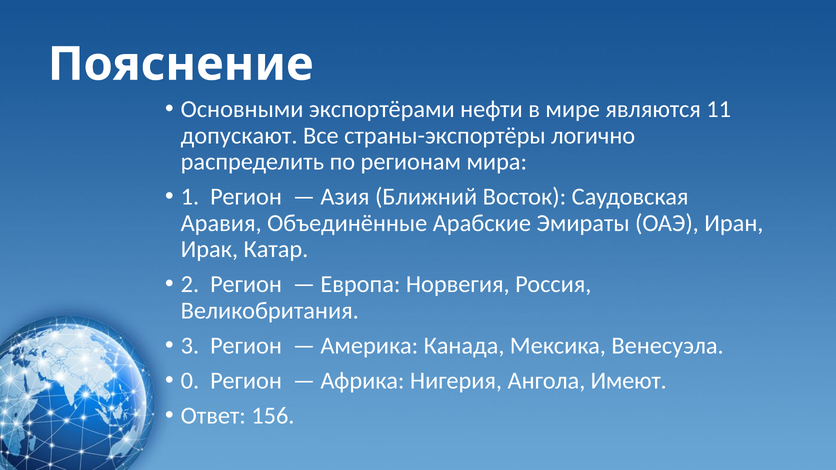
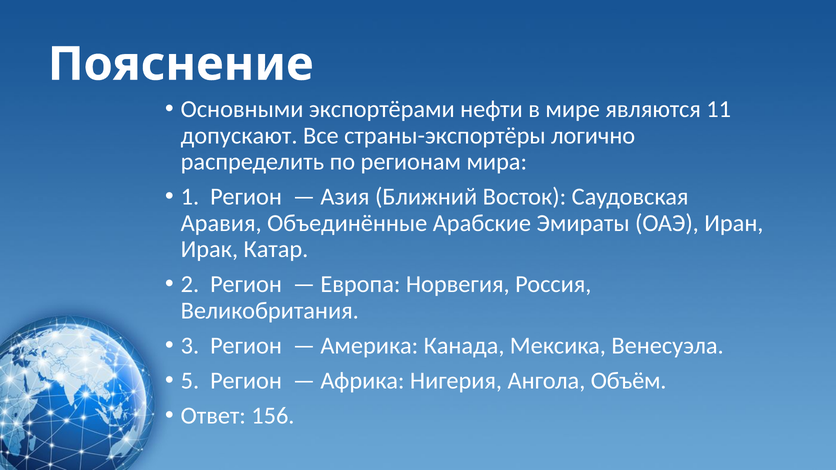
0: 0 -> 5
Имеют: Имеют -> Объём
